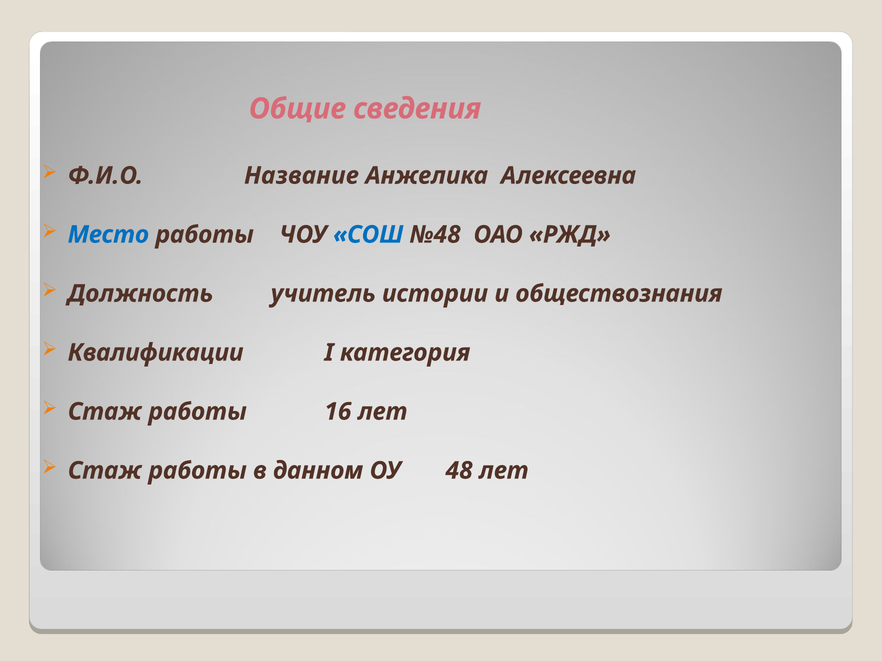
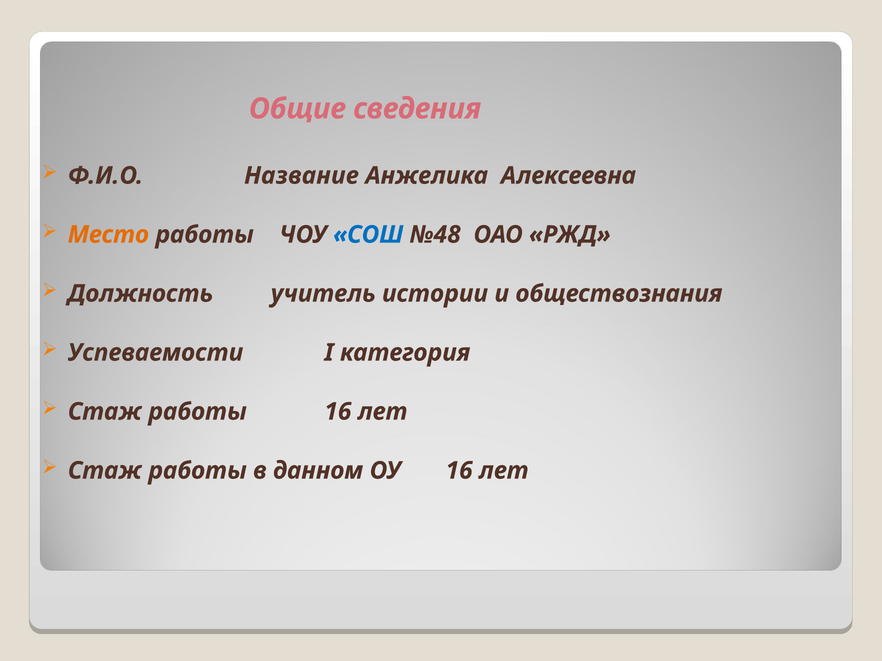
Место colour: blue -> orange
Квалификации: Квалификации -> Успеваемости
ОУ 48: 48 -> 16
